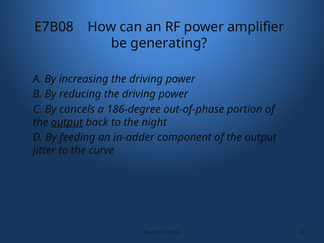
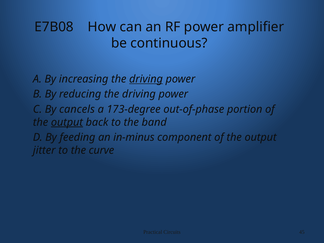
generating: generating -> continuous
driving at (146, 79) underline: none -> present
186-degree: 186-degree -> 173-degree
night: night -> band
in-adder: in-adder -> in-minus
